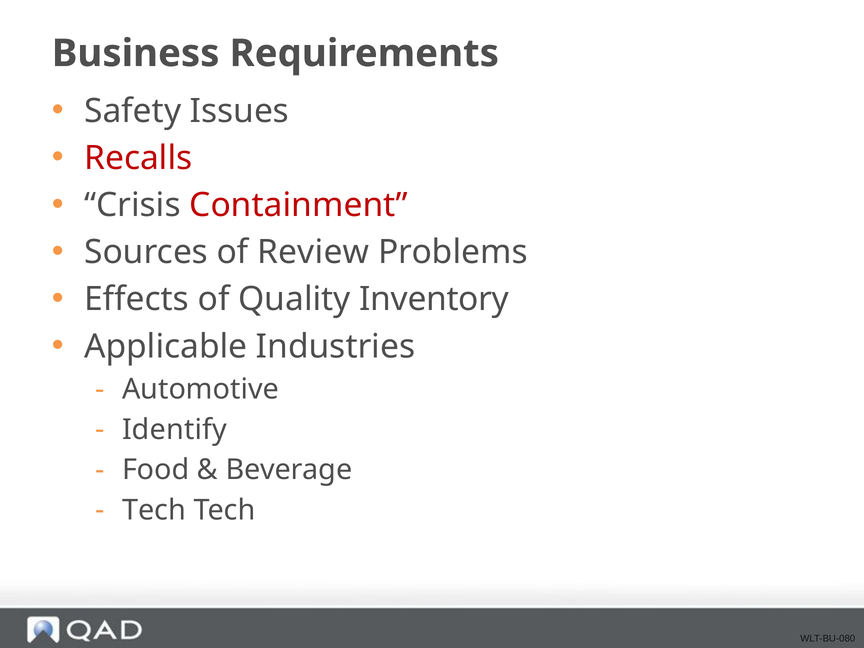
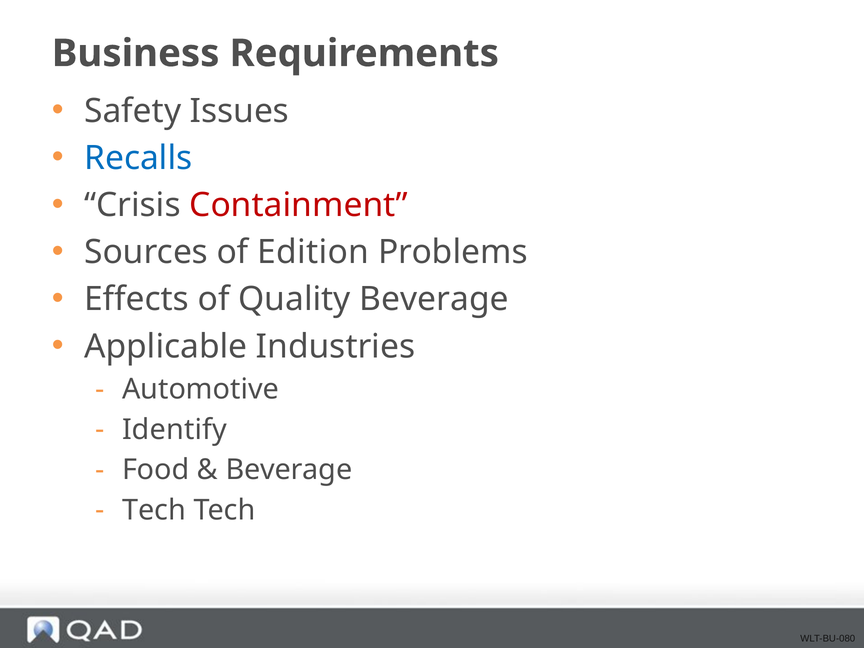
Recalls colour: red -> blue
Review: Review -> Edition
Quality Inventory: Inventory -> Beverage
